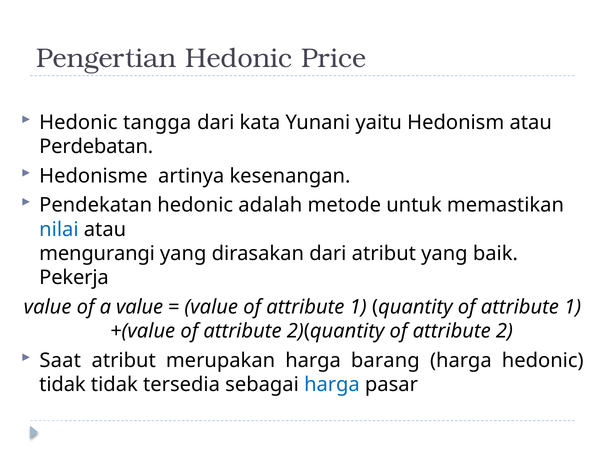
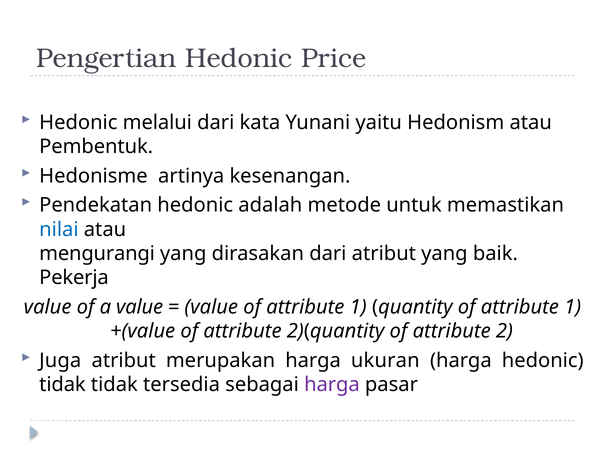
tangga: tangga -> melalui
Perdebatan: Perdebatan -> Pembentuk
Saat: Saat -> Juga
barang: barang -> ukuran
harga at (332, 385) colour: blue -> purple
